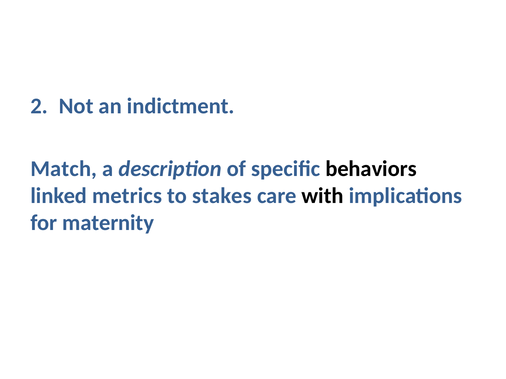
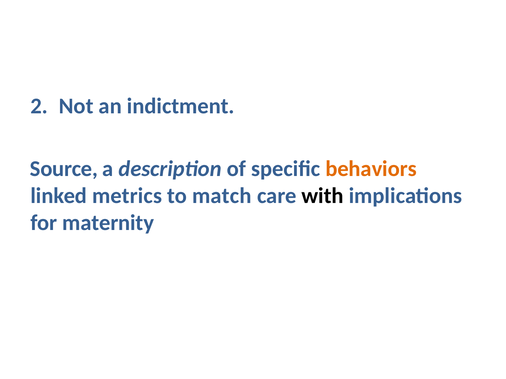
Match: Match -> Source
behaviors colour: black -> orange
stakes: stakes -> match
